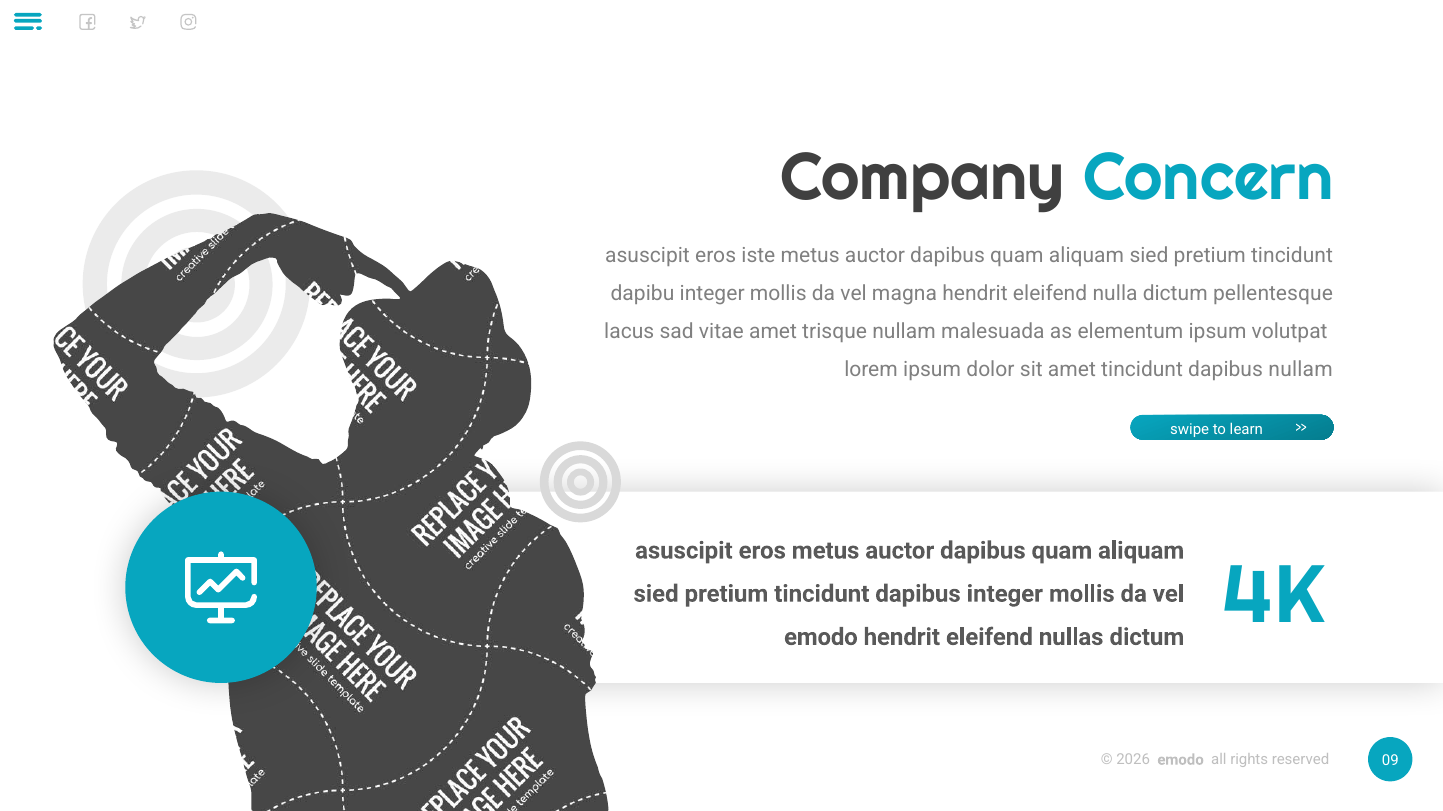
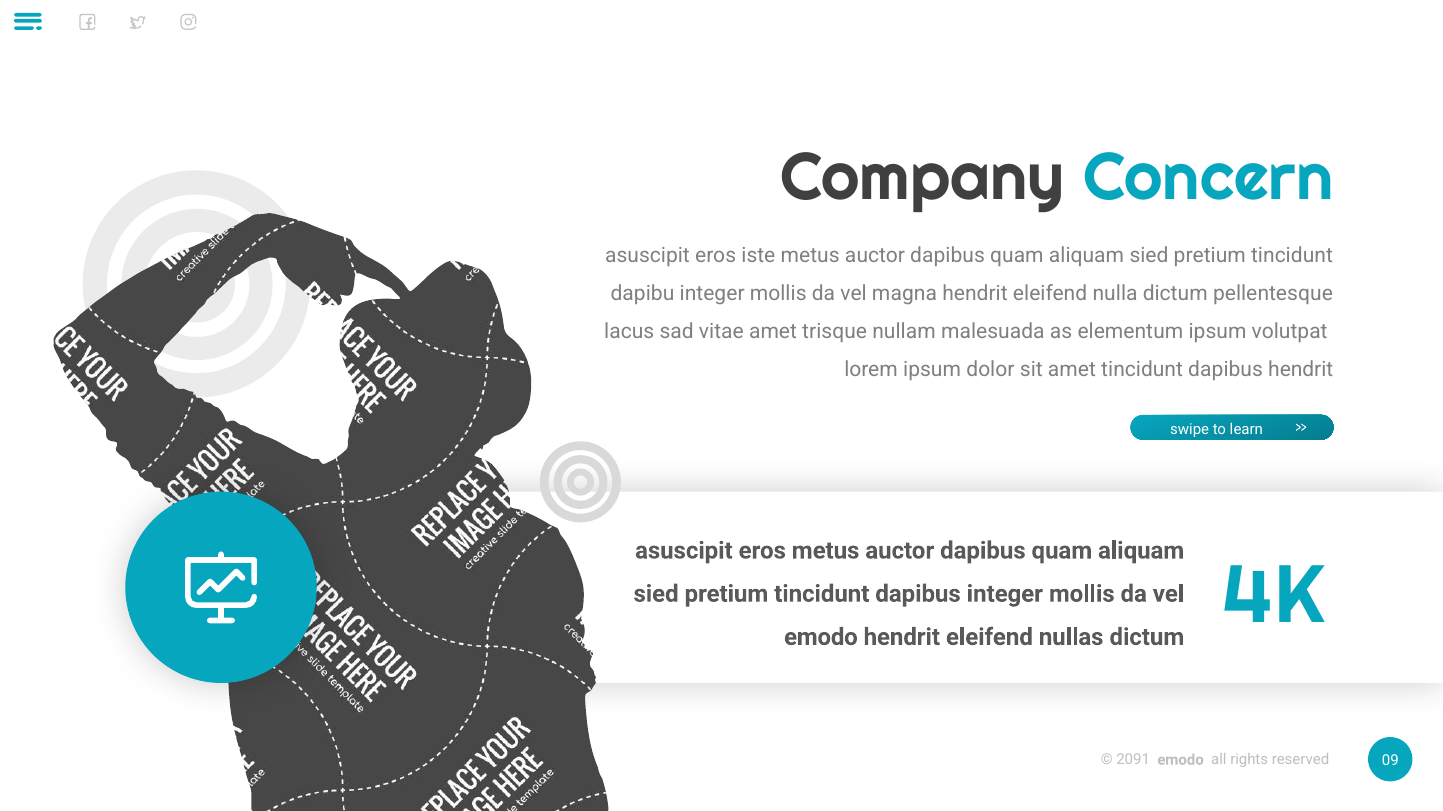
nullam at (1301, 369): nullam -> hendrit
2026: 2026 -> 2091
